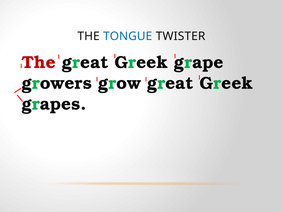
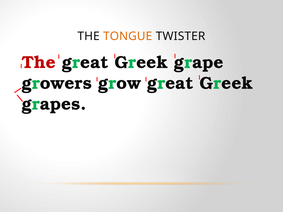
TONGUE colour: blue -> orange
